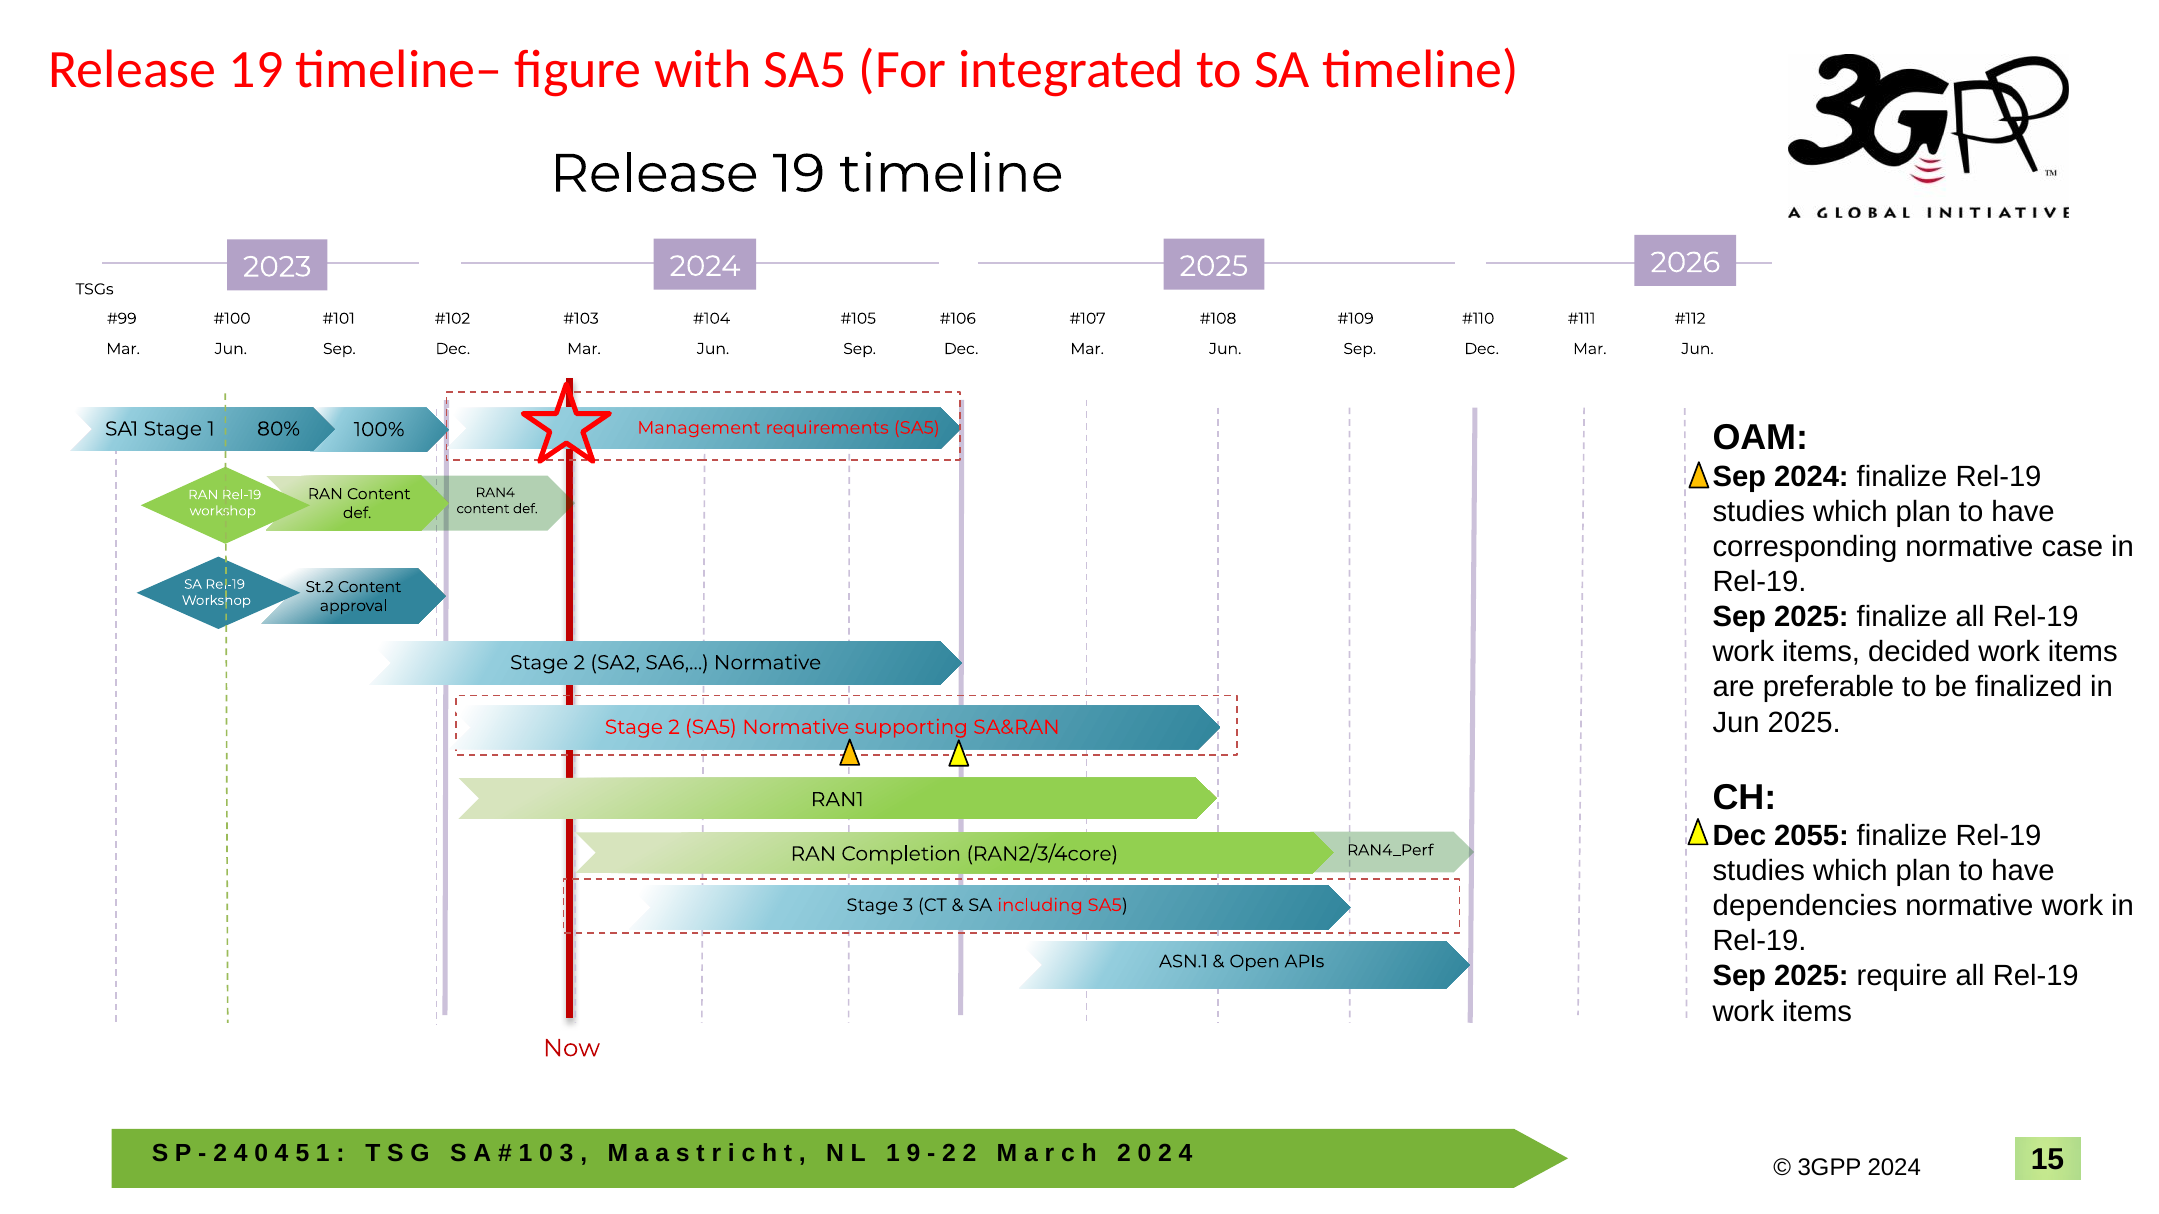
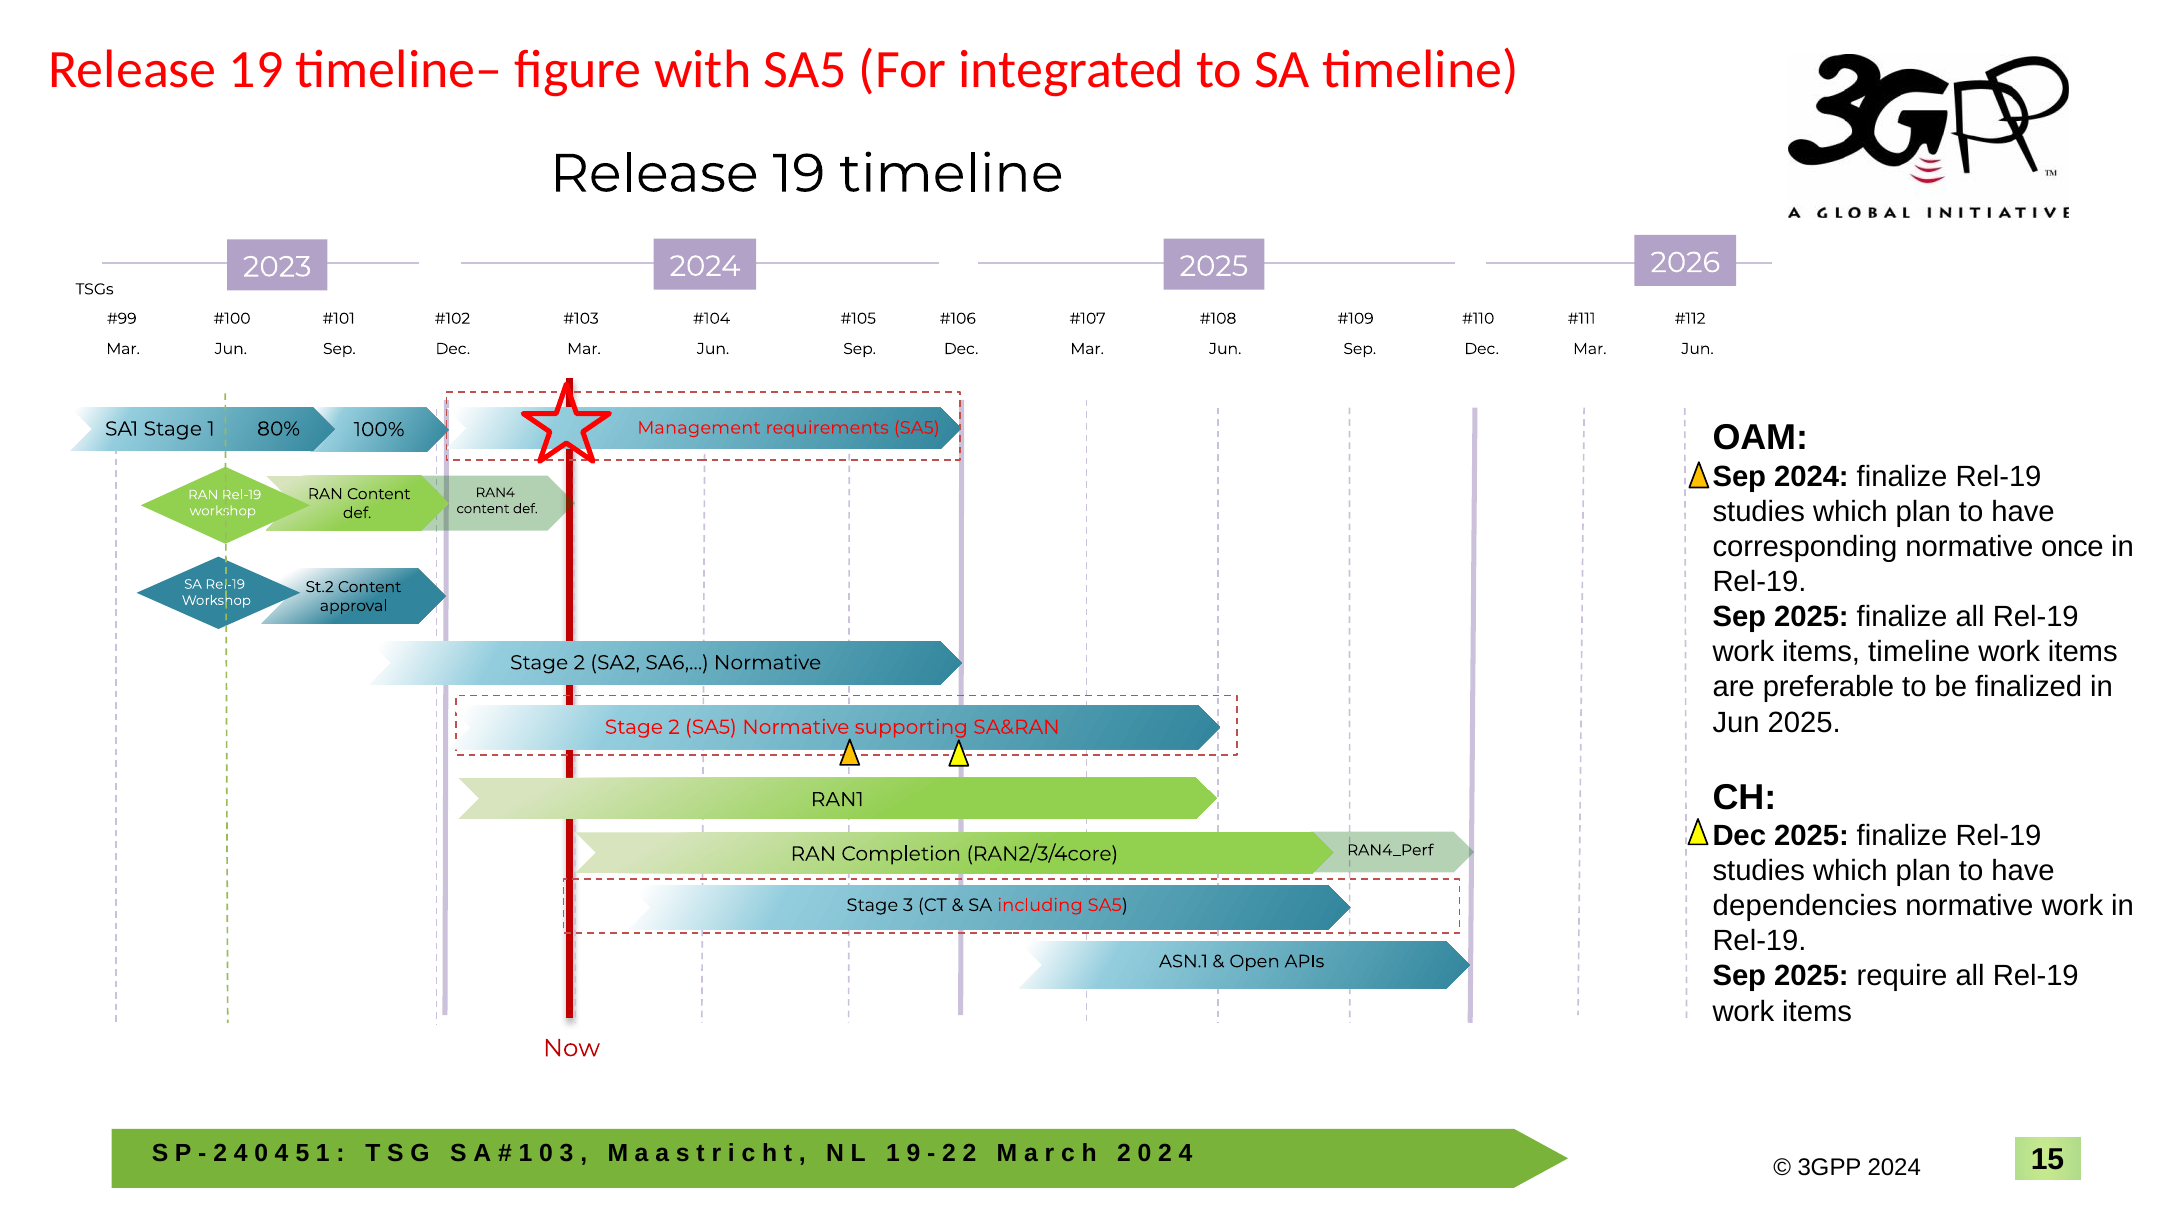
case: case -> once
items decided: decided -> timeline
Dec 2055: 2055 -> 2025
